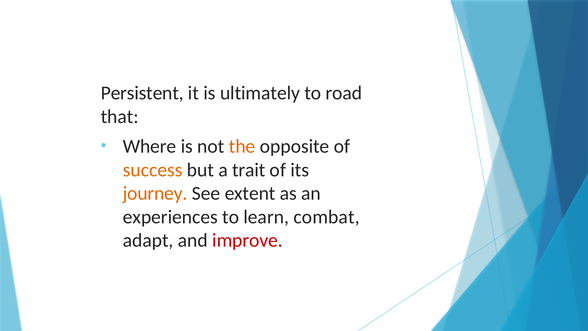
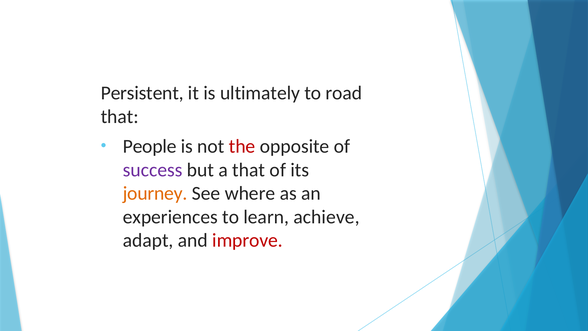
Where: Where -> People
the colour: orange -> red
success colour: orange -> purple
a trait: trait -> that
extent: extent -> where
combat: combat -> achieve
